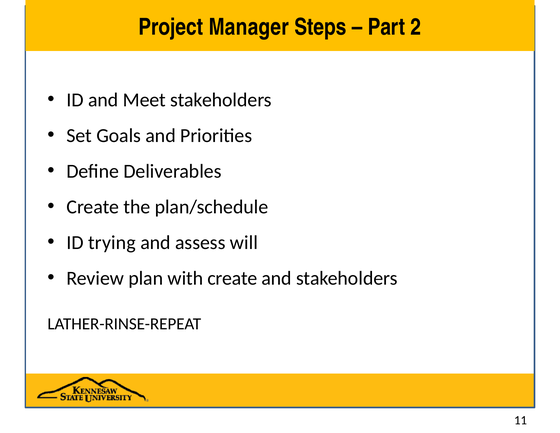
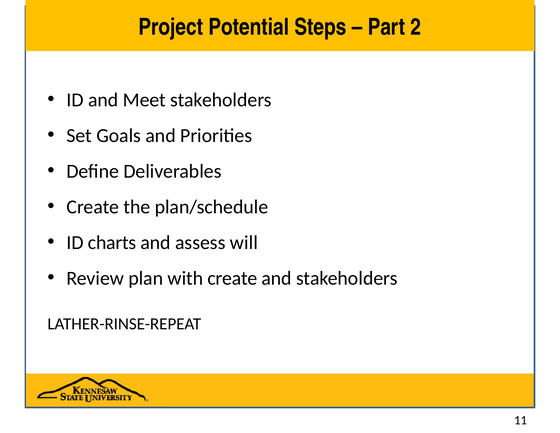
Manager: Manager -> Potential
trying: trying -> charts
